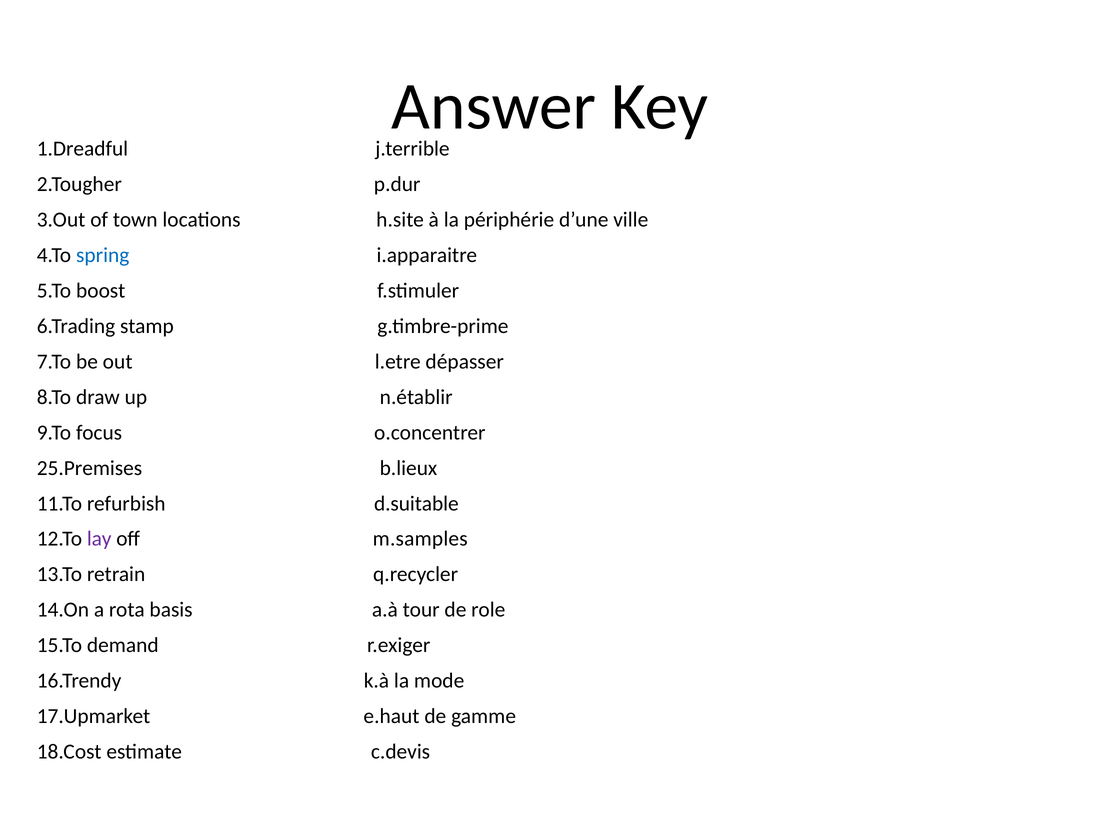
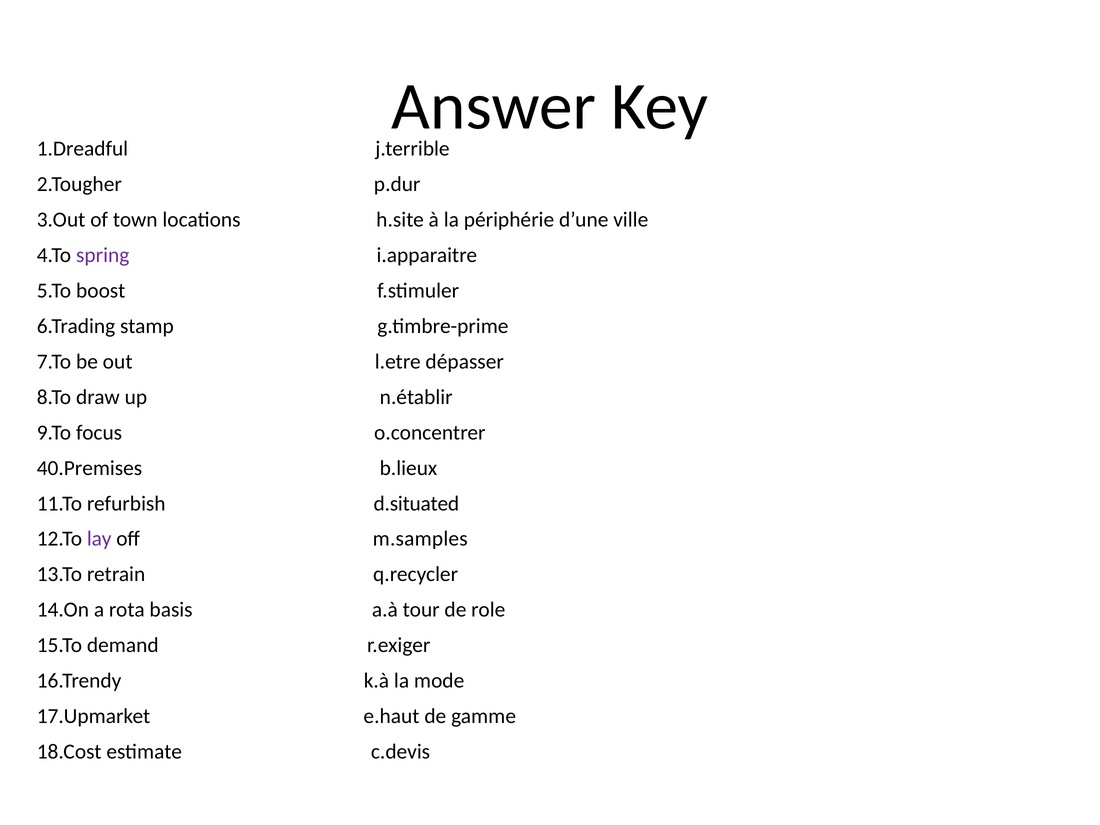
spring colour: blue -> purple
25.Premises: 25.Premises -> 40.Premises
d.suitable: d.suitable -> d.situated
